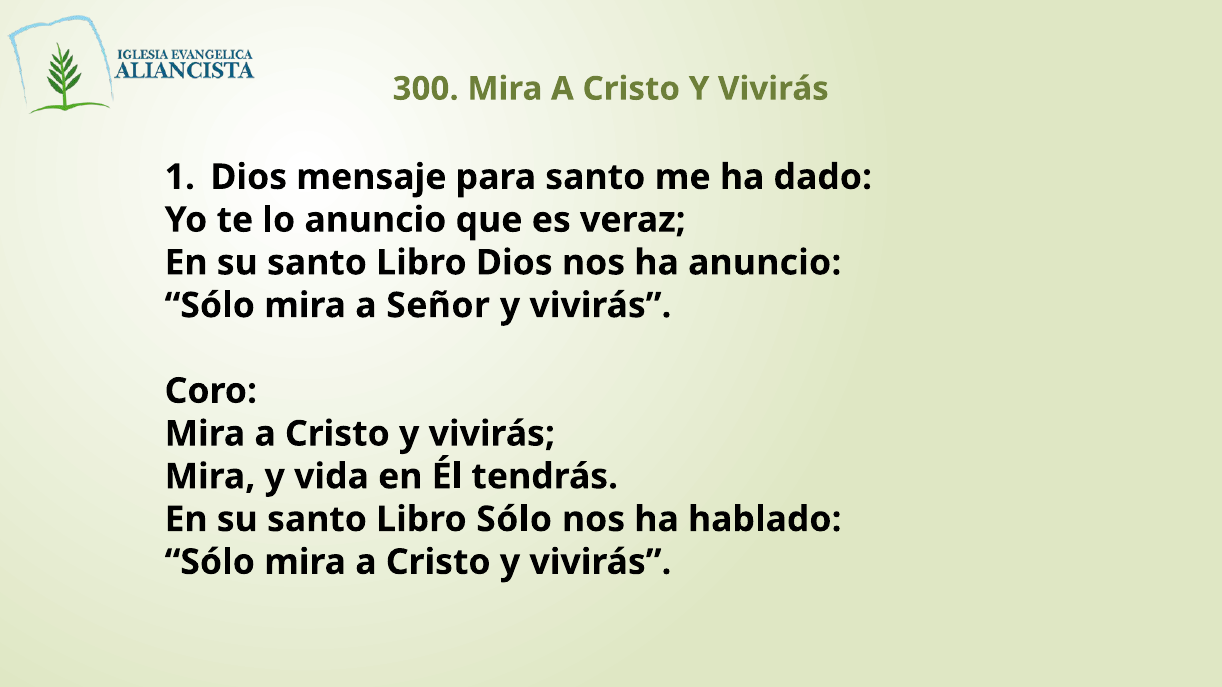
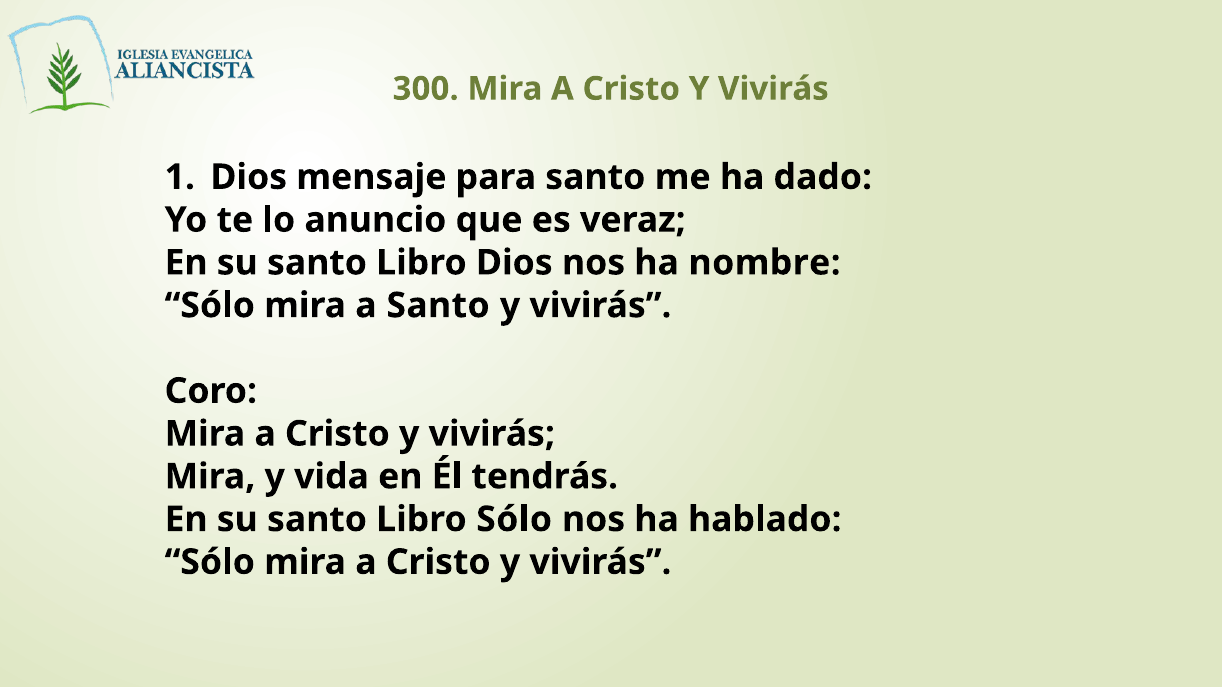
ha anuncio: anuncio -> nombre
a Señor: Señor -> Santo
